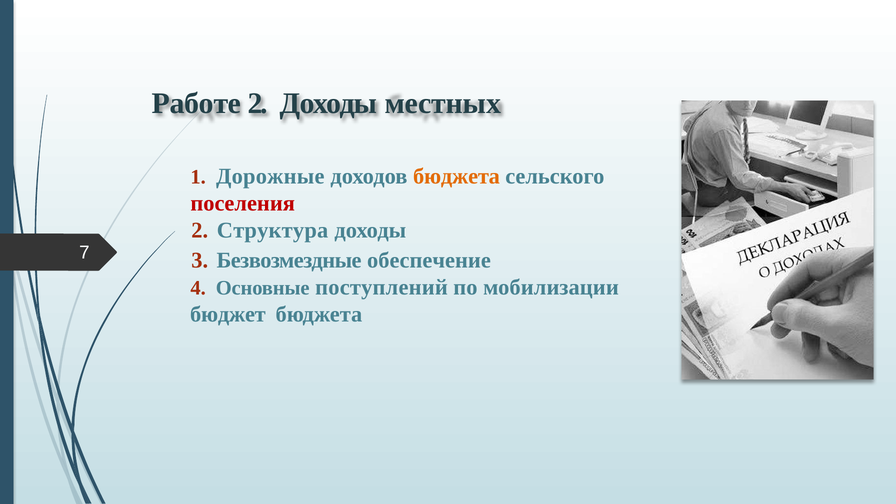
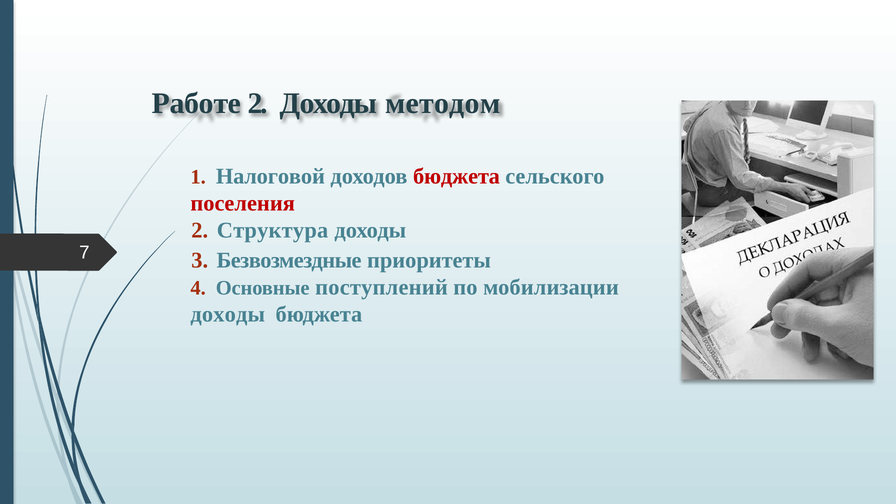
местных: местных -> методом
Дорожные: Дорожные -> Налоговой
бюджета at (456, 176) colour: orange -> red
обеспечение: обеспечение -> приоритеты
бюджет at (228, 314): бюджет -> доходы
